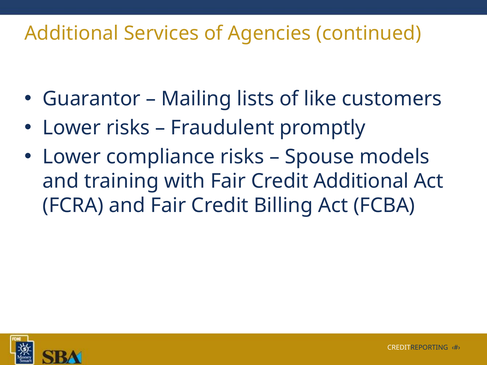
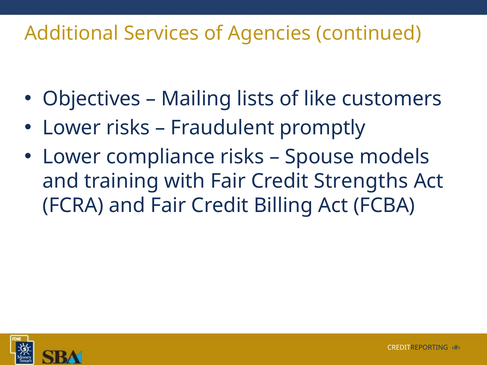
Guarantor: Guarantor -> Objectives
Credit Additional: Additional -> Strengths
